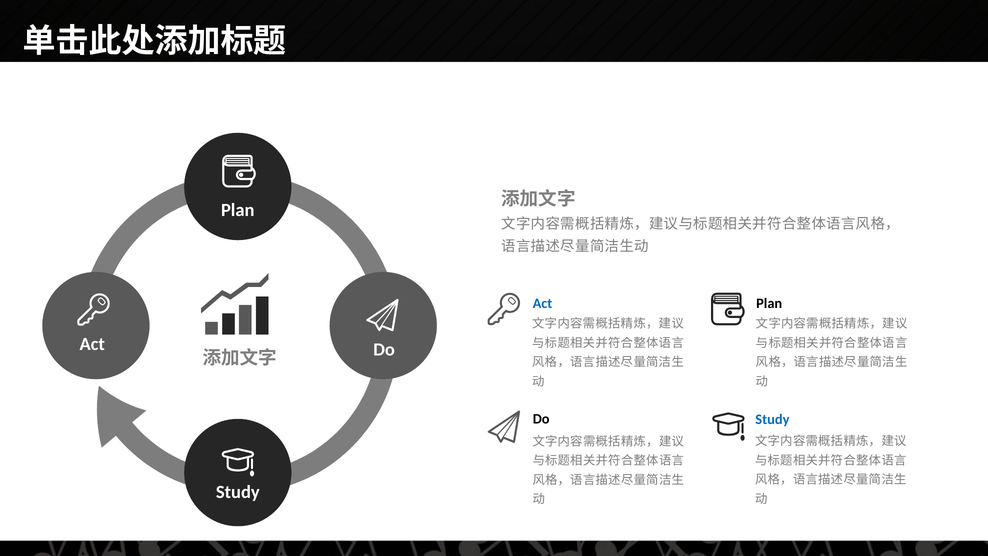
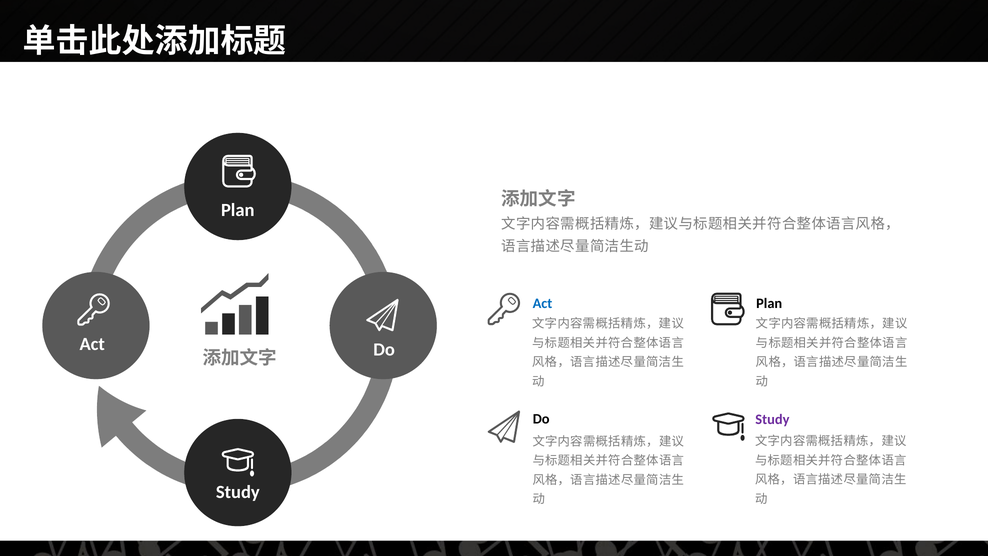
Study at (772, 419) colour: blue -> purple
